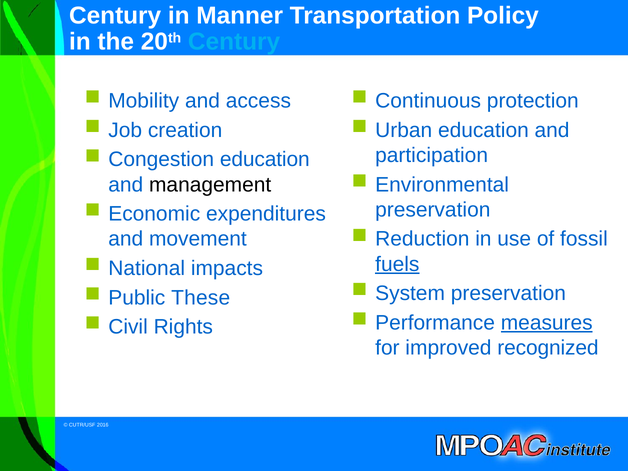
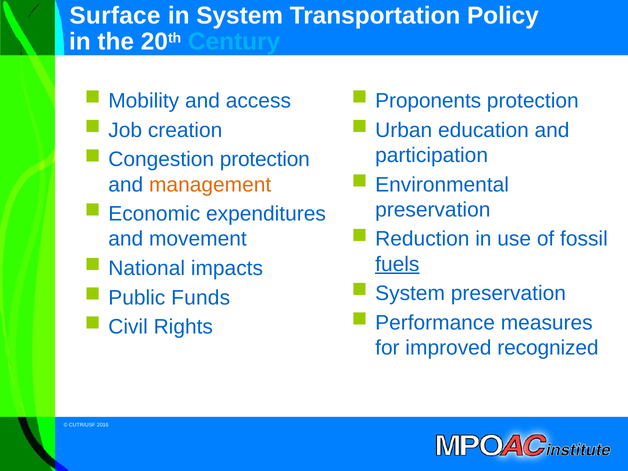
Century at (115, 15): Century -> Surface
in Manner: Manner -> System
Continuous: Continuous -> Proponents
Congestion education: education -> protection
management colour: black -> orange
These: These -> Funds
measures underline: present -> none
